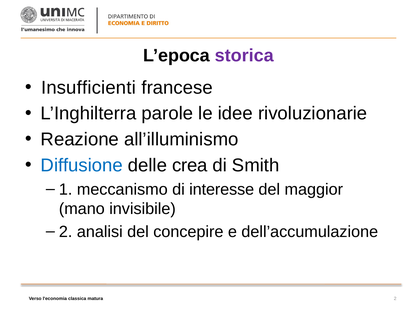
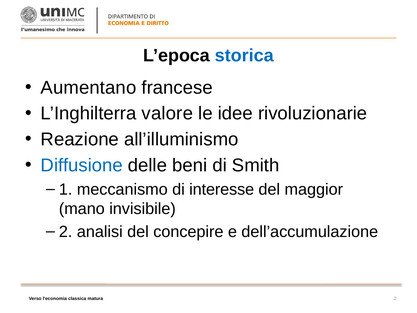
storica colour: purple -> blue
Insufficienti: Insufficienti -> Aumentano
parole: parole -> valore
crea: crea -> beni
